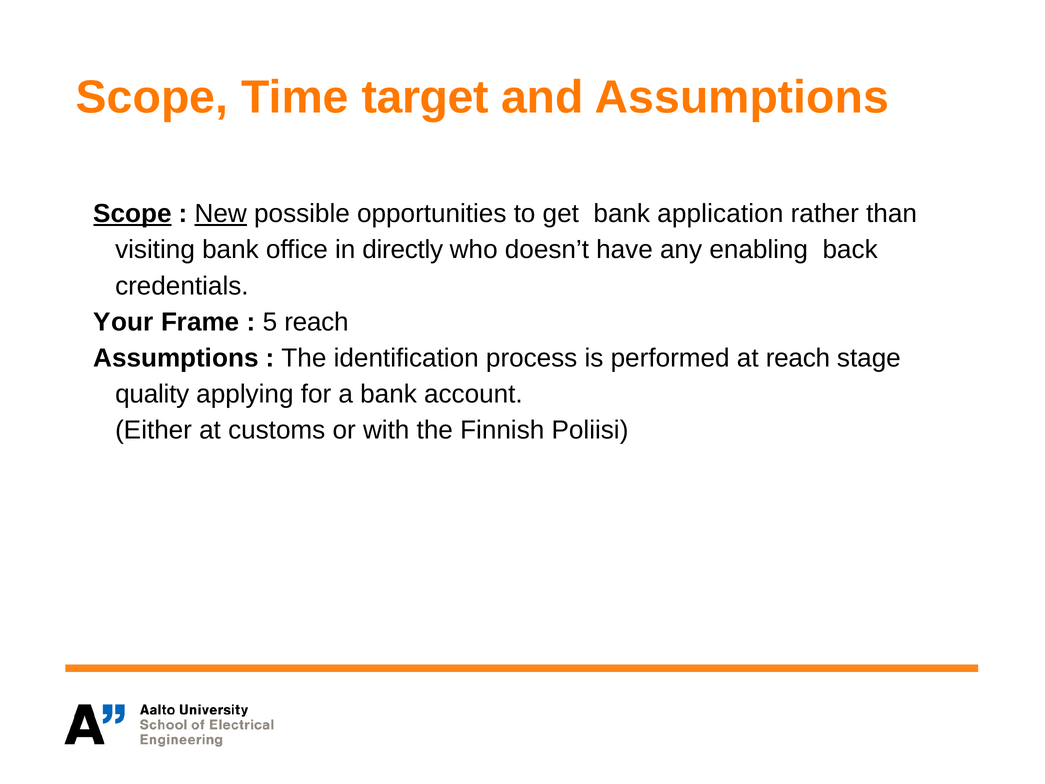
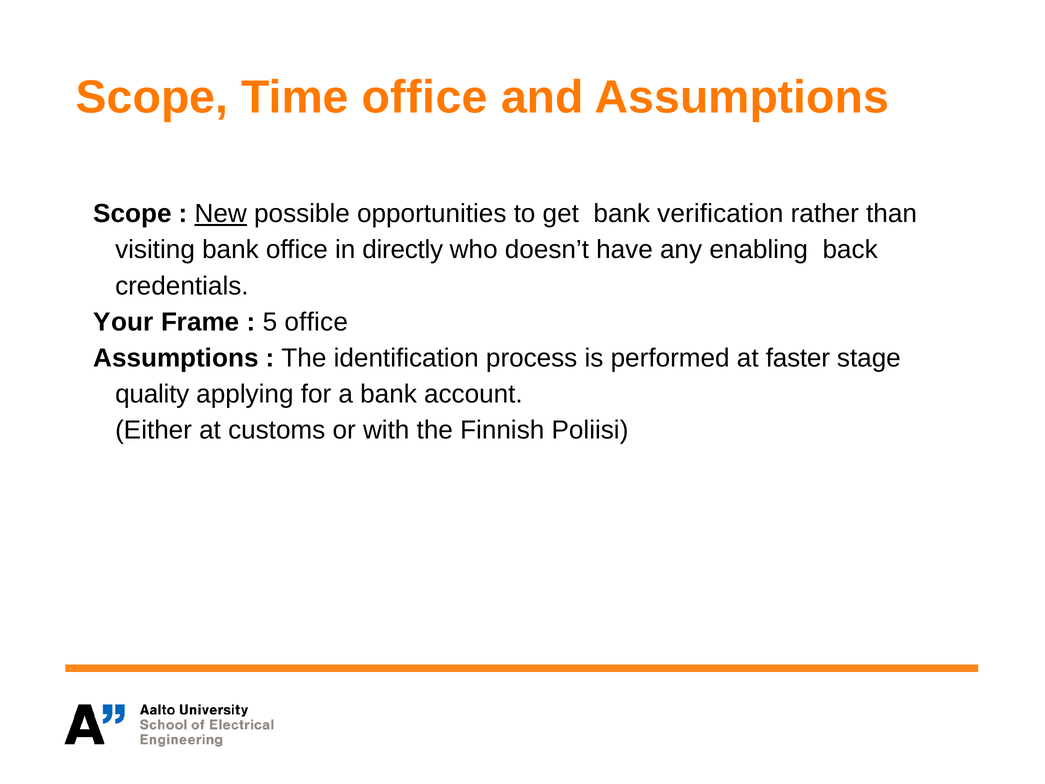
Time target: target -> office
Scope at (133, 214) underline: present -> none
application: application -> verification
5 reach: reach -> office
at reach: reach -> faster
